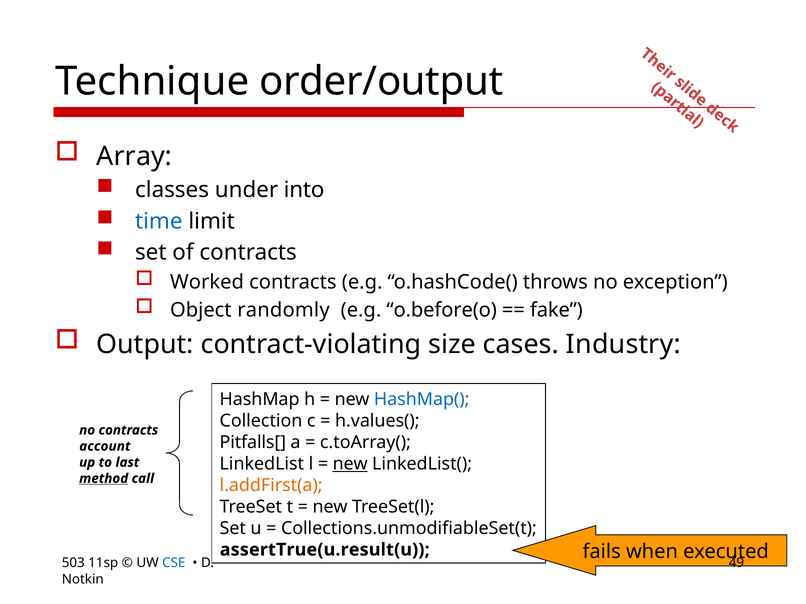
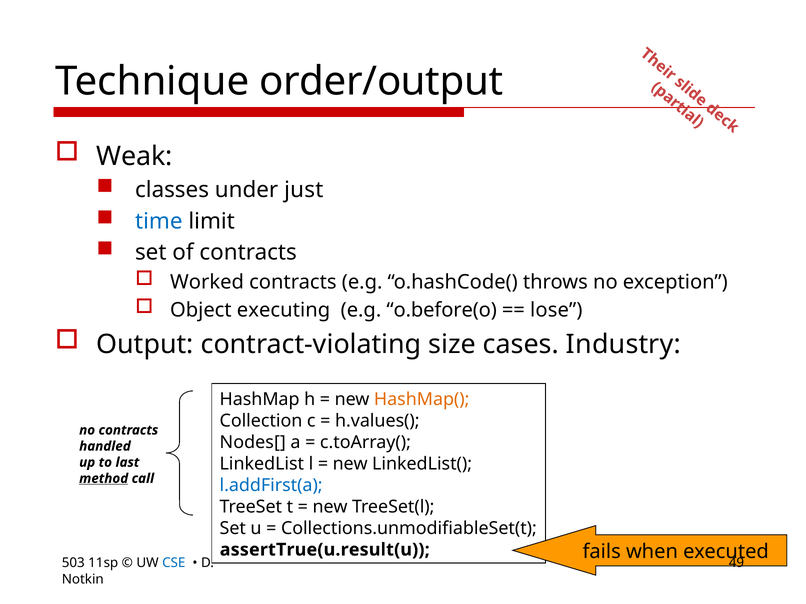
Array: Array -> Weak
into: into -> just
randomly: randomly -> executing
fake: fake -> lose
HashMap( colour: blue -> orange
Pitfalls[: Pitfalls[ -> Nodes[
account: account -> handled
new at (350, 464) underline: present -> none
l.addFirst(a colour: orange -> blue
